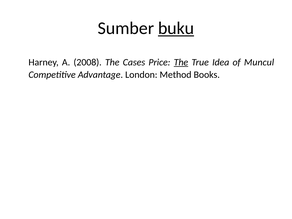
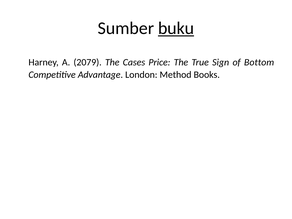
2008: 2008 -> 2079
The at (181, 62) underline: present -> none
Idea: Idea -> Sign
Muncul: Muncul -> Bottom
